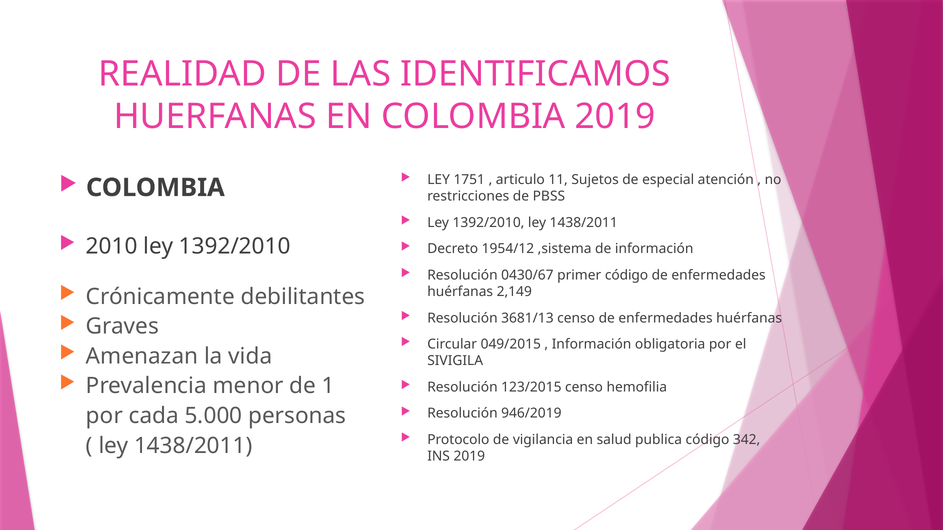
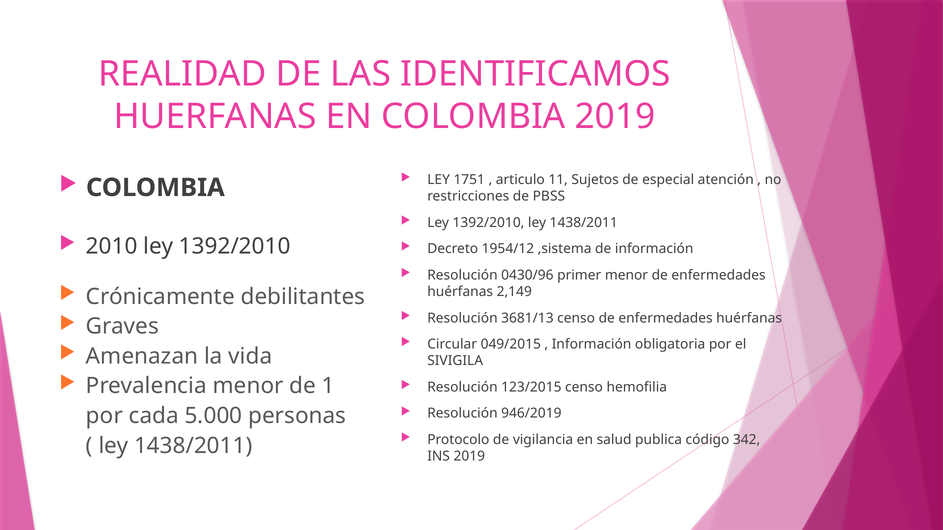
0430/67: 0430/67 -> 0430/96
primer código: código -> menor
